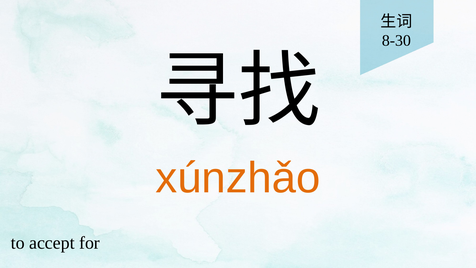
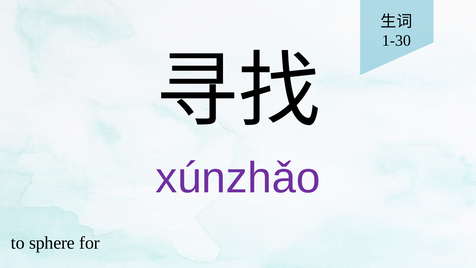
8-30: 8-30 -> 1-30
xúnzhǎo colour: orange -> purple
accept: accept -> sphere
